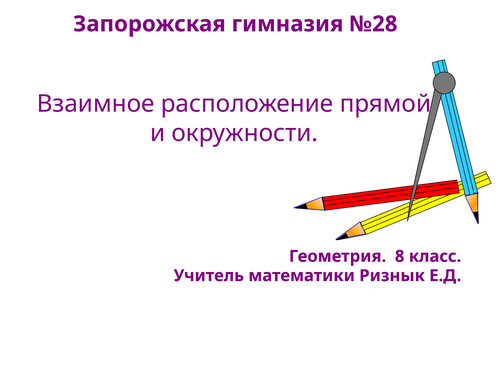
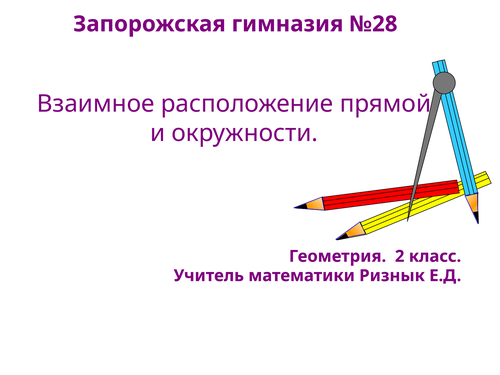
8: 8 -> 2
